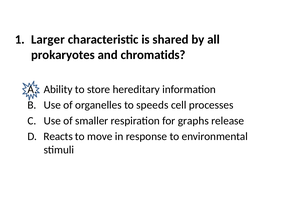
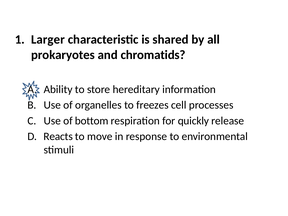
speeds: speeds -> freezes
smaller: smaller -> bottom
graphs: graphs -> quickly
